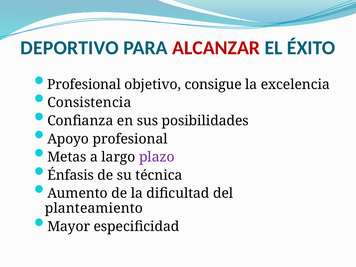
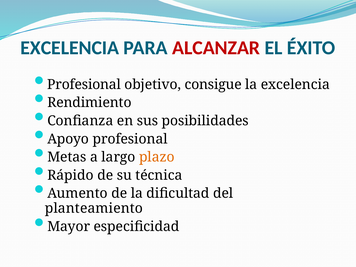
DEPORTIVO at (70, 48): DEPORTIVO -> EXCELENCIA
Consistencia: Consistencia -> Rendimiento
plazo colour: purple -> orange
Énfasis: Énfasis -> Rápido
